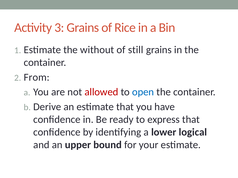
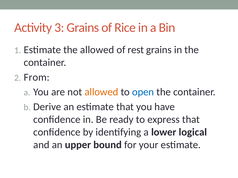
the without: without -> allowed
still: still -> rest
allowed at (101, 92) colour: red -> orange
